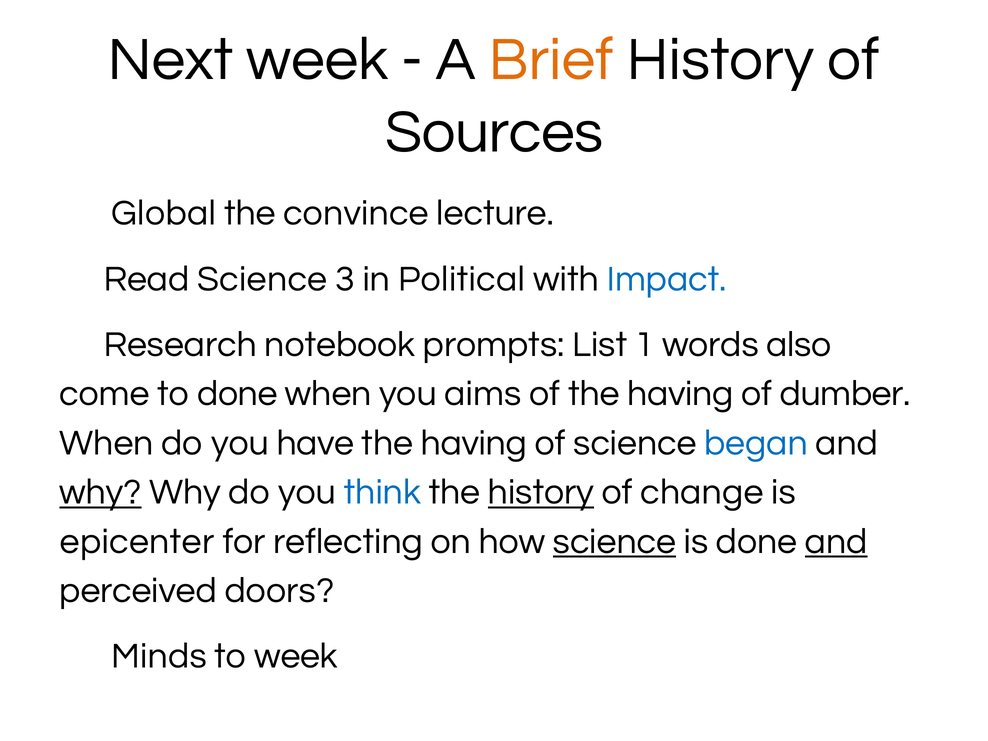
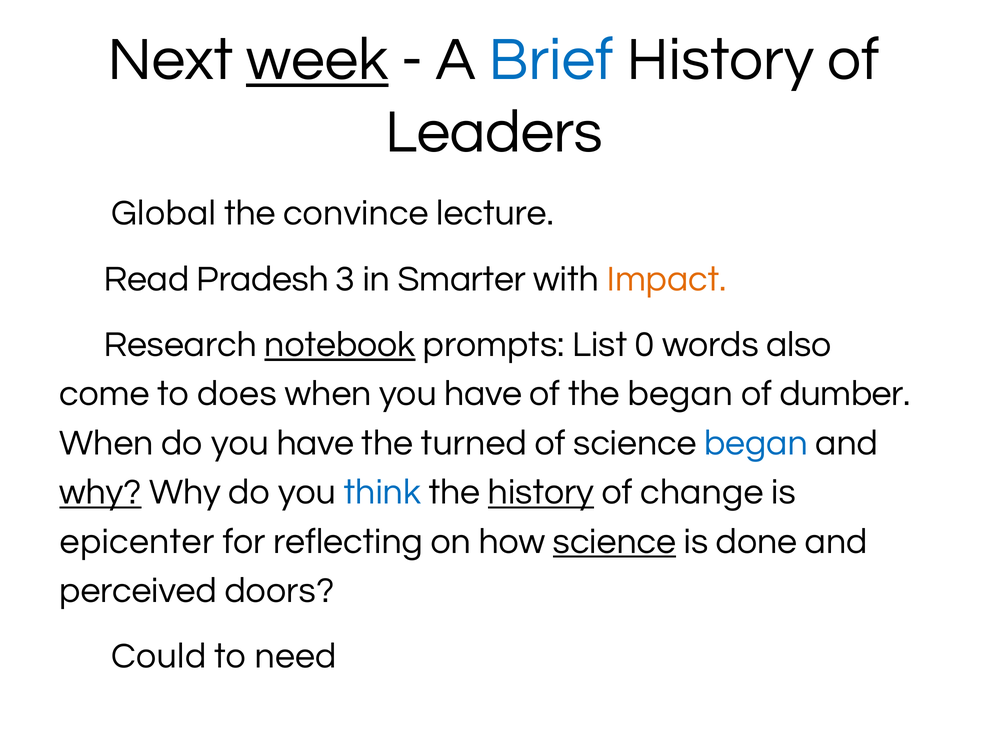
week at (317, 59) underline: none -> present
Brief colour: orange -> blue
Sources: Sources -> Leaders
Science at (262, 279): Science -> Pradesh
Political: Political -> Smarter
Impact colour: blue -> orange
notebook underline: none -> present
1: 1 -> 0
to done: done -> does
when you aims: aims -> have
of the having: having -> began
having at (474, 443): having -> turned
and at (836, 541) underline: present -> none
Minds: Minds -> Could
to week: week -> need
